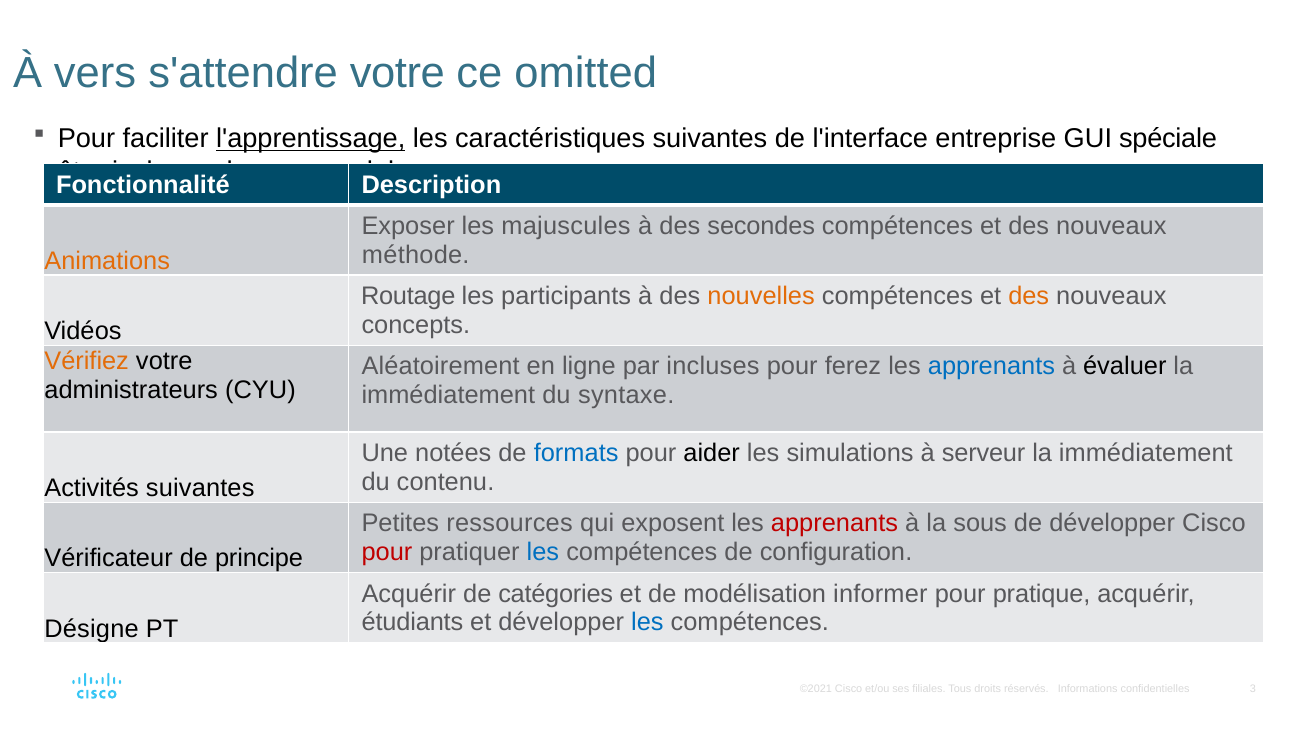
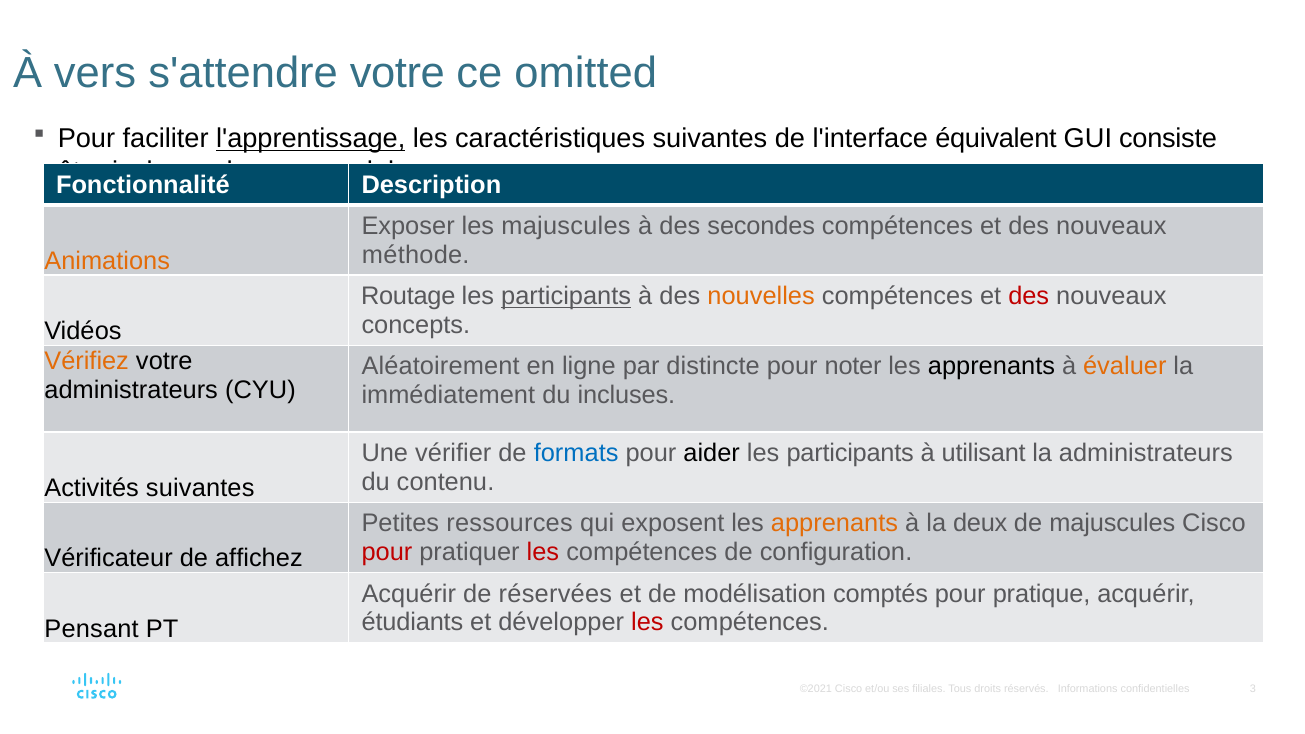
entreprise: entreprise -> équivalent
spéciale: spéciale -> consiste
participants at (566, 296) underline: none -> present
des at (1029, 296) colour: orange -> red
par incluses: incluses -> distincte
ferez: ferez -> noter
apprenants at (991, 367) colour: blue -> black
évaluer colour: black -> orange
du syntaxe: syntaxe -> incluses
notées: notées -> vérifier
simulations at (850, 453): simulations -> participants
serveur: serveur -> utilisant
immédiatement at (1146, 453): immédiatement -> administrateurs
apprenants at (834, 524) colour: red -> orange
sous: sous -> deux
de développer: développer -> majuscules
les at (543, 552) colour: blue -> red
principe: principe -> affichez
catégories: catégories -> réservées
informer: informer -> comptés
les at (647, 622) colour: blue -> red
Désigne: Désigne -> Pensant
